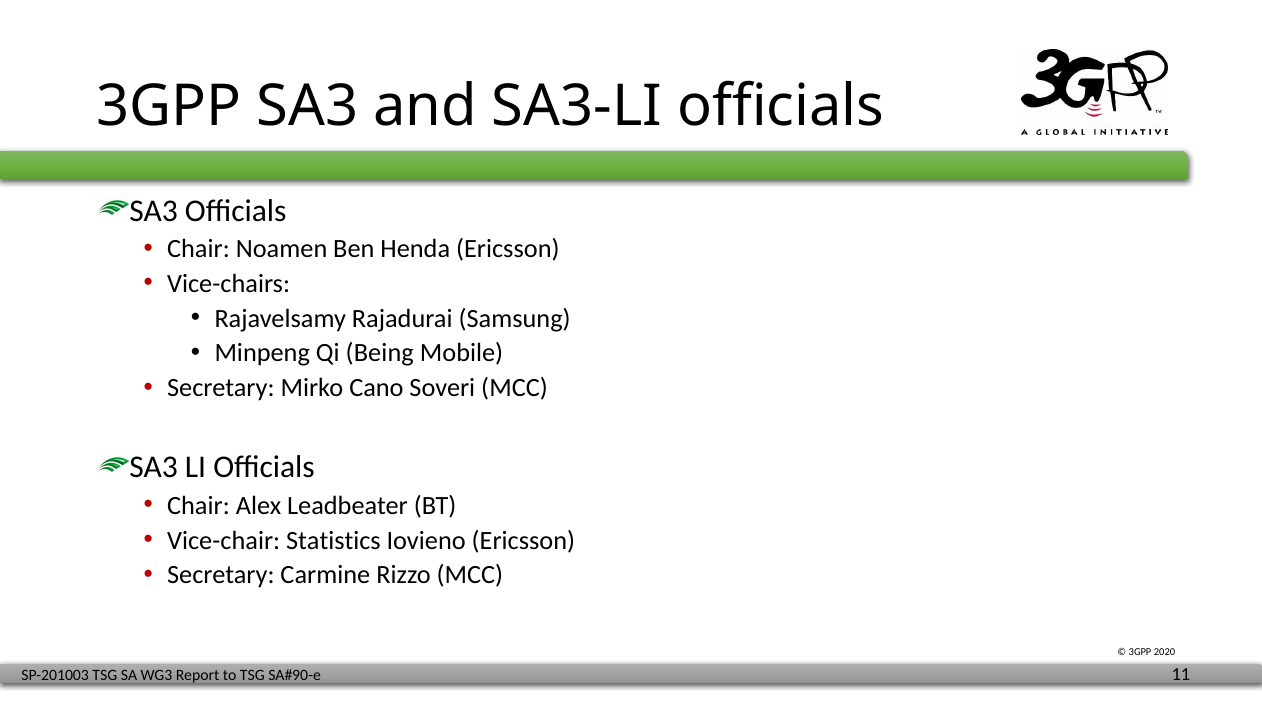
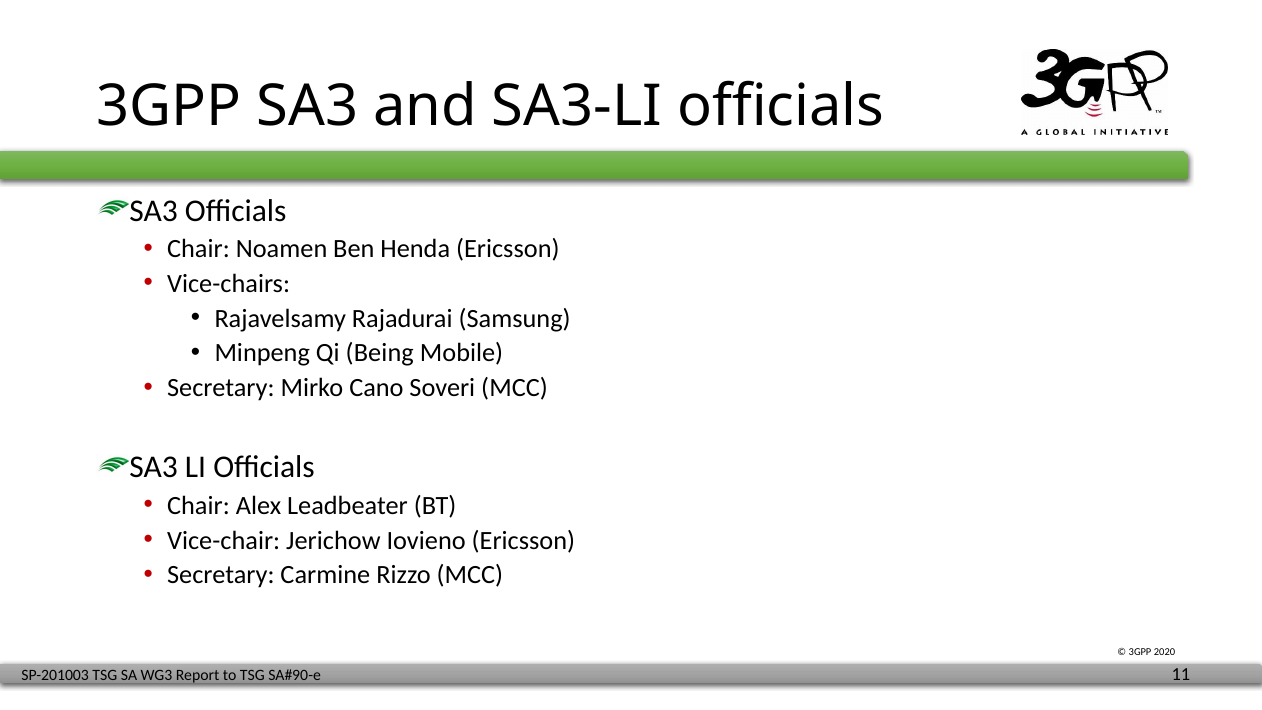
Statistics: Statistics -> Jerichow
